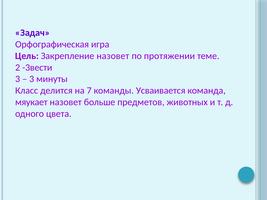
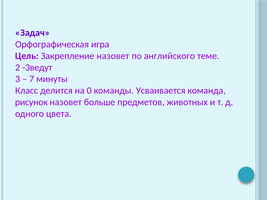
протяжении: протяжении -> английского
-3вести: -3вести -> -3ведут
3 at (32, 79): 3 -> 7
7: 7 -> 0
мяукает: мяукает -> рисунок
